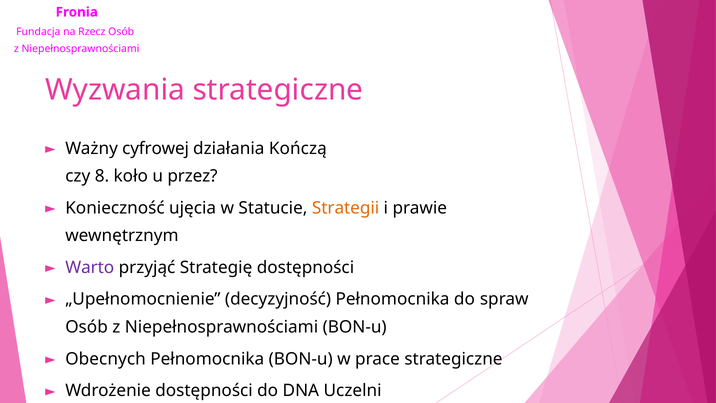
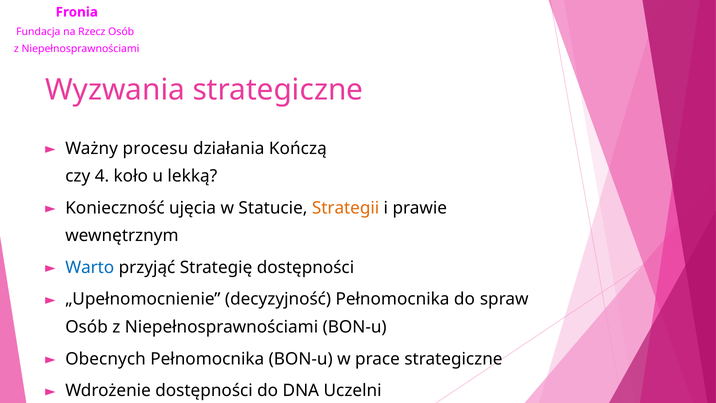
cyfrowej: cyfrowej -> procesu
8: 8 -> 4
przez: przez -> lekką
Warto colour: purple -> blue
